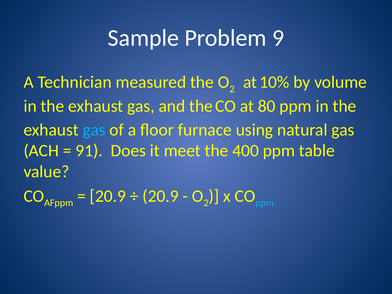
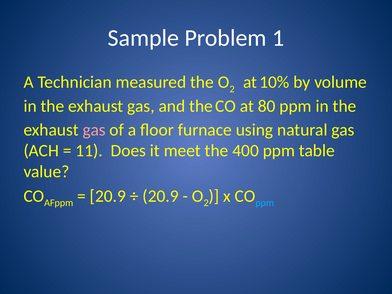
9: 9 -> 1
gas at (94, 130) colour: light blue -> pink
91: 91 -> 11
